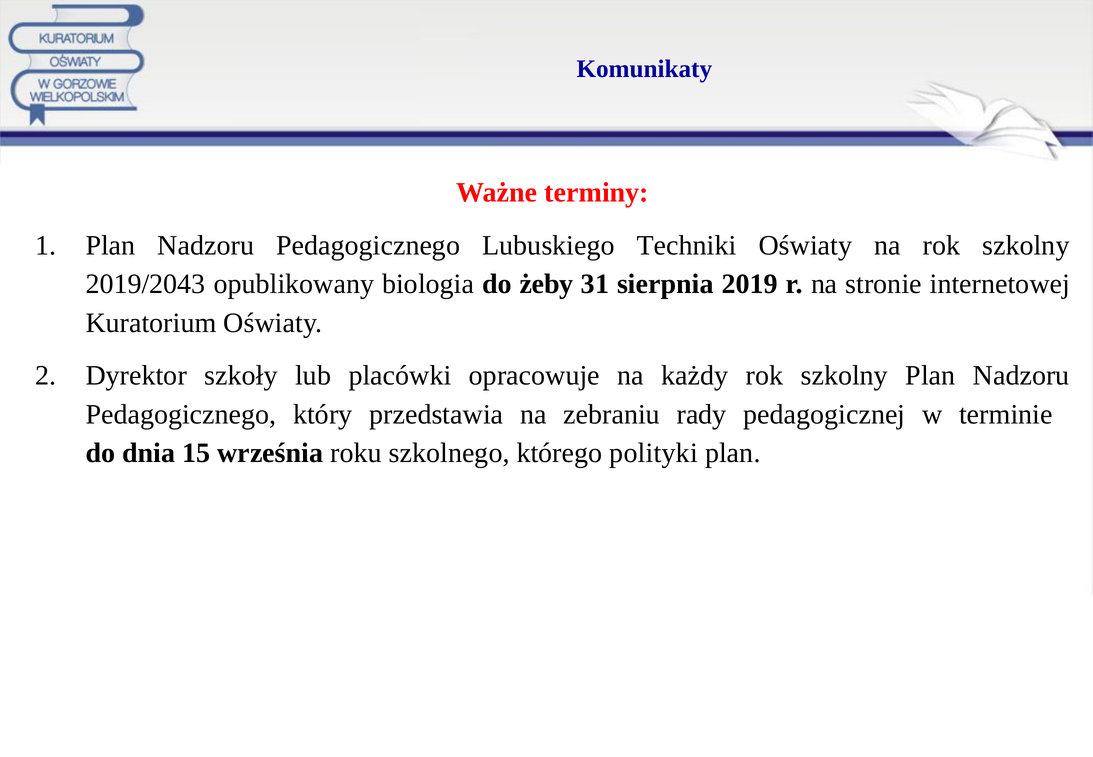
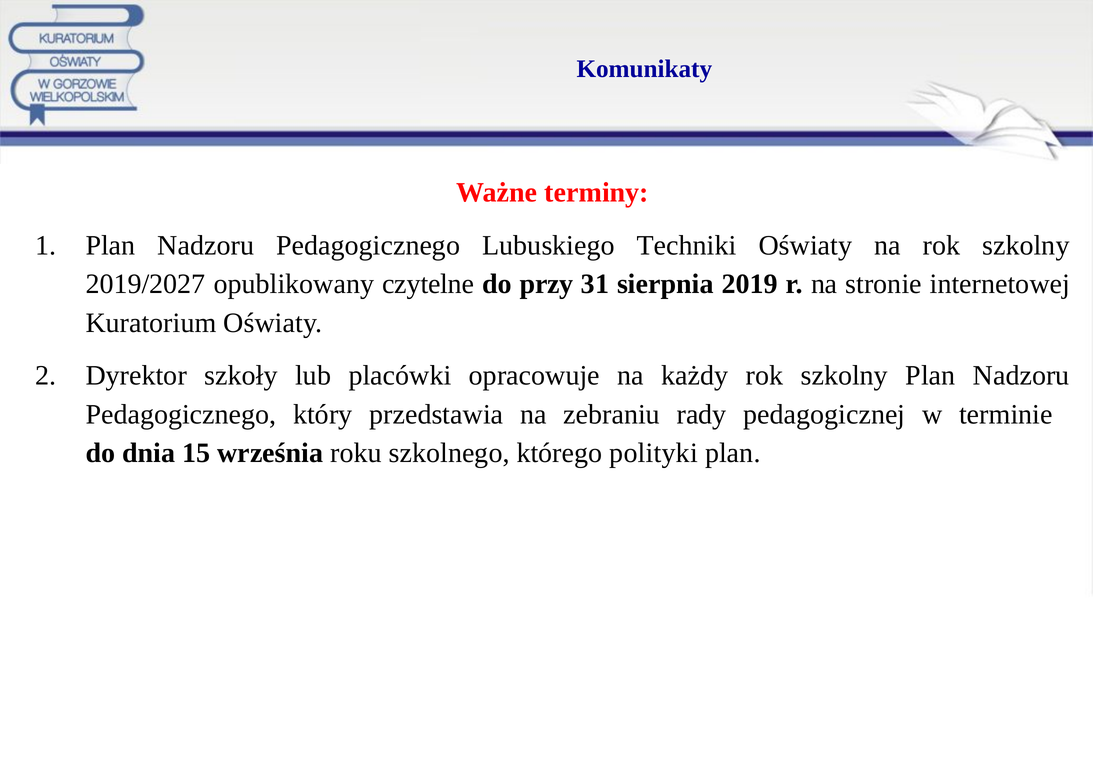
2019/2043: 2019/2043 -> 2019/2027
biologia: biologia -> czytelne
żeby: żeby -> przy
